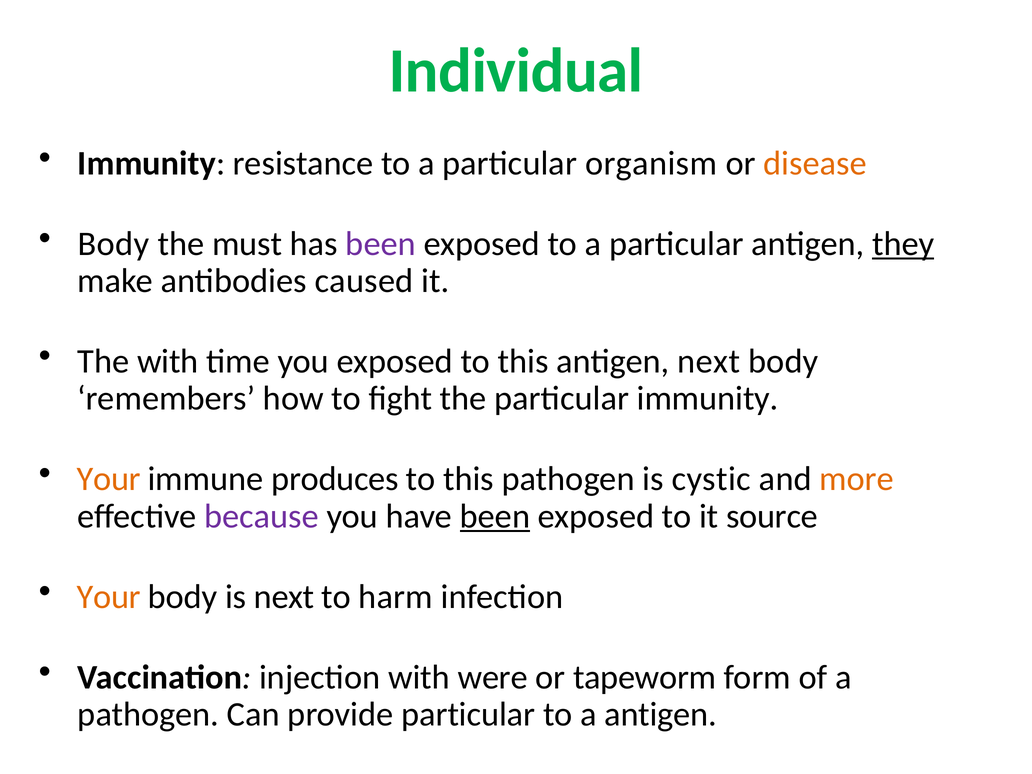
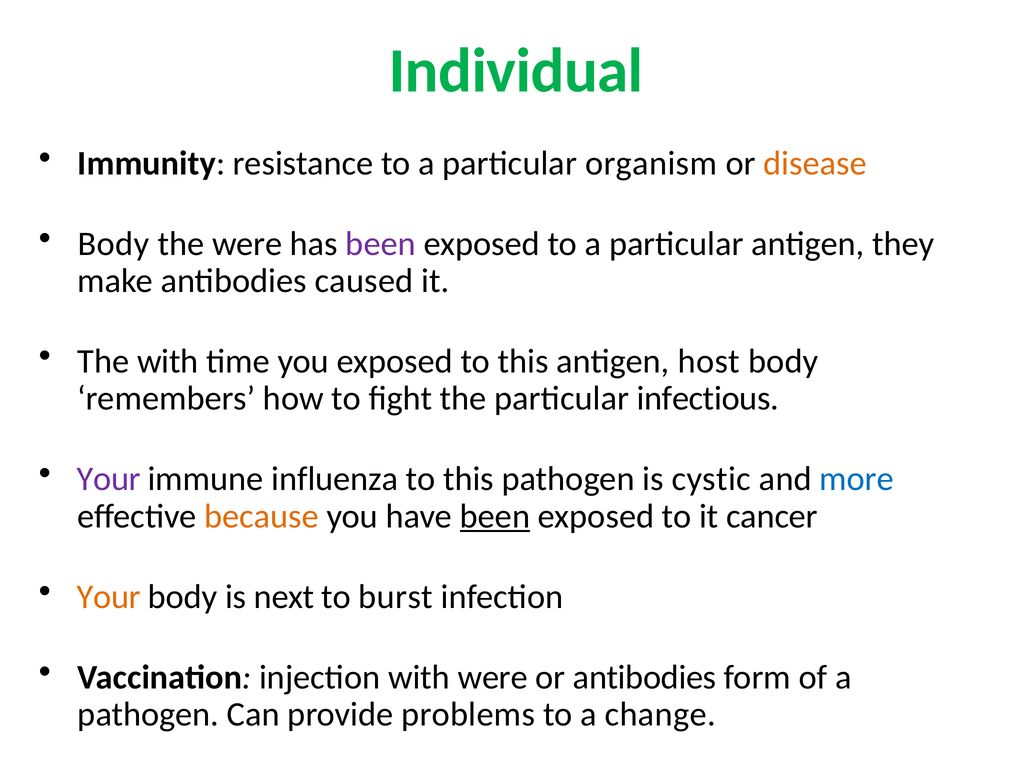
the must: must -> were
they underline: present -> none
antigen next: next -> host
particular immunity: immunity -> infectious
Your at (109, 479) colour: orange -> purple
produces: produces -> influenza
more colour: orange -> blue
because colour: purple -> orange
source: source -> cancer
harm: harm -> burst
or tapeworm: tapeworm -> antibodies
provide particular: particular -> problems
a antigen: antigen -> change
